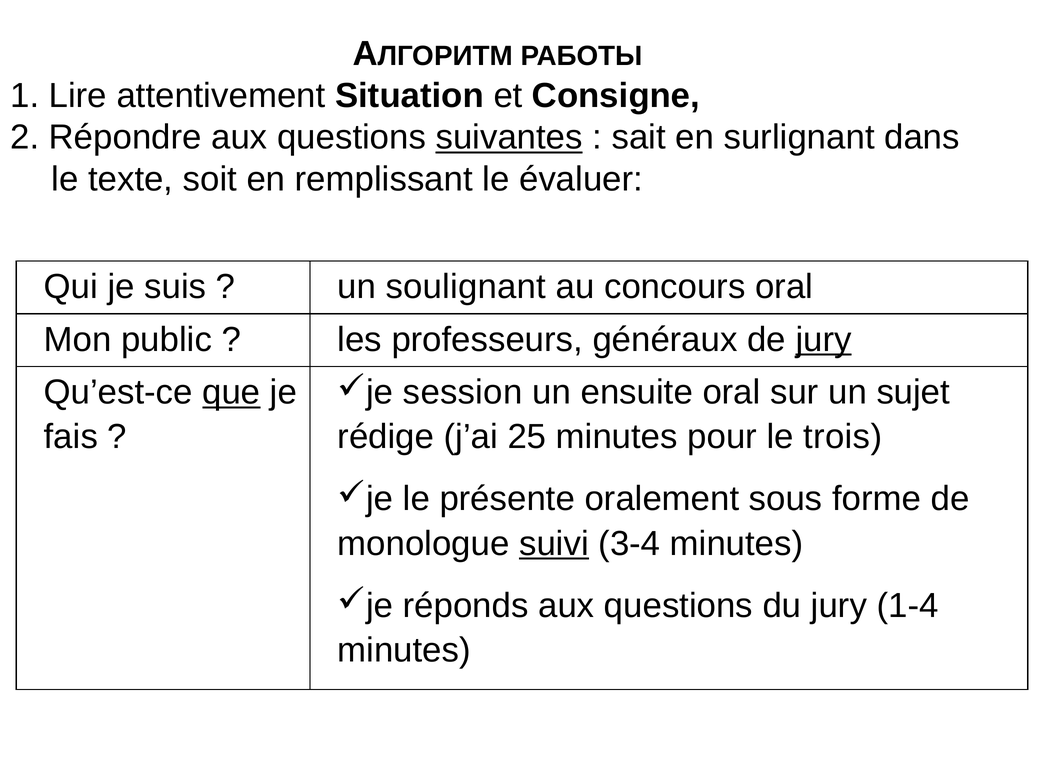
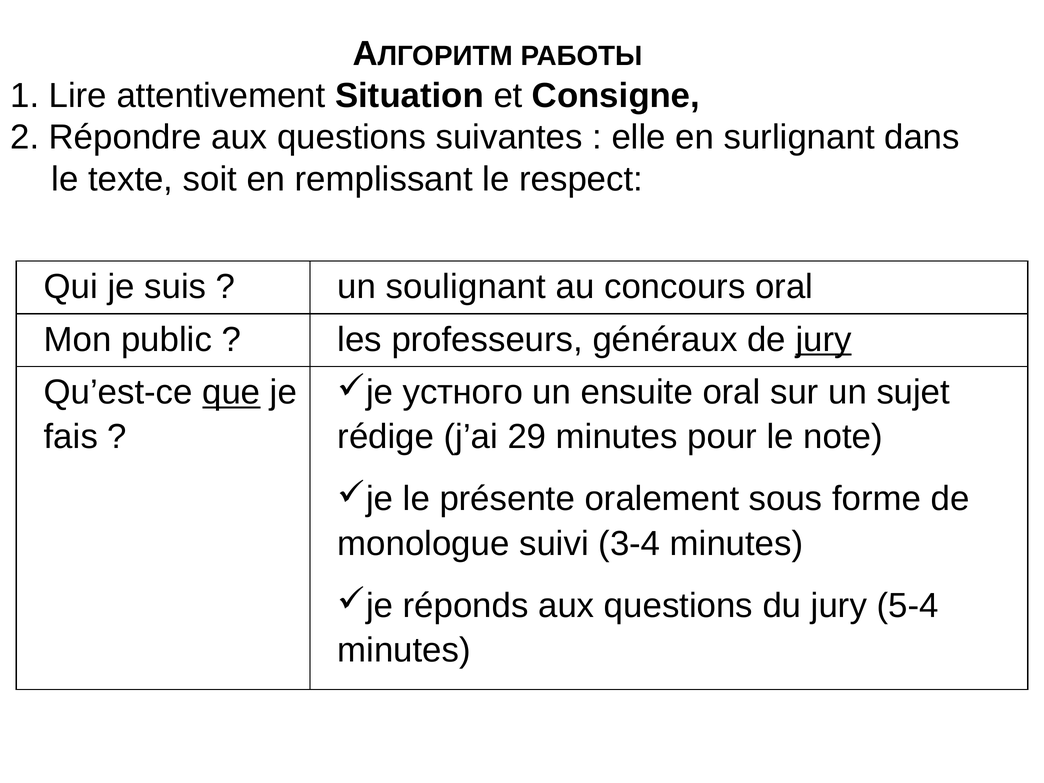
suivantes underline: present -> none
sait: sait -> elle
évaluer: évaluer -> respect
session: session -> устного
25: 25 -> 29
trois: trois -> note
suivi underline: present -> none
1-4: 1-4 -> 5-4
